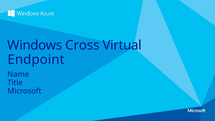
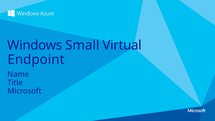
Cross: Cross -> Small
